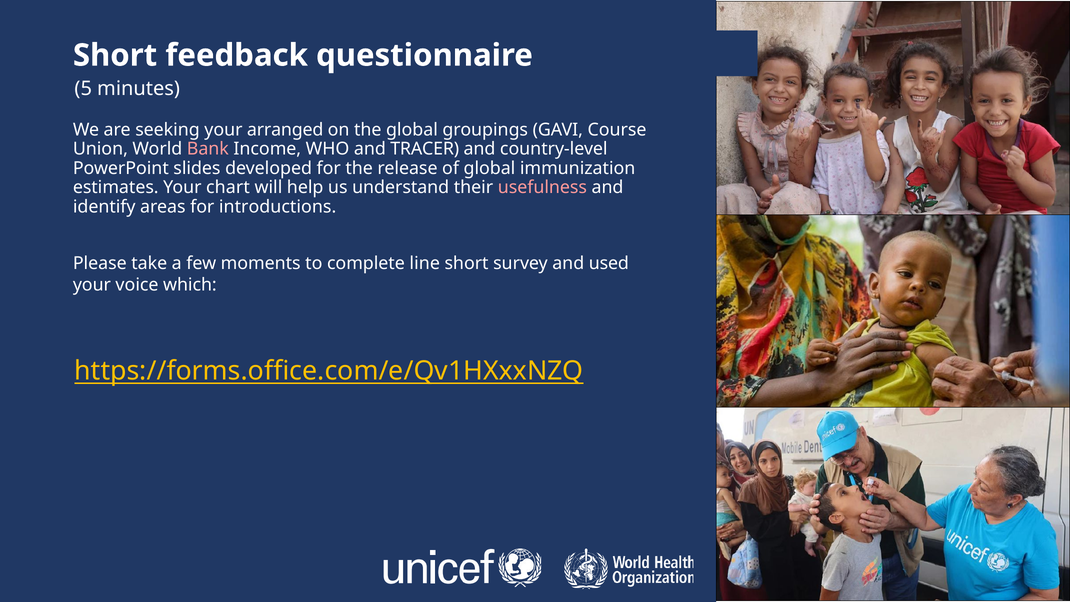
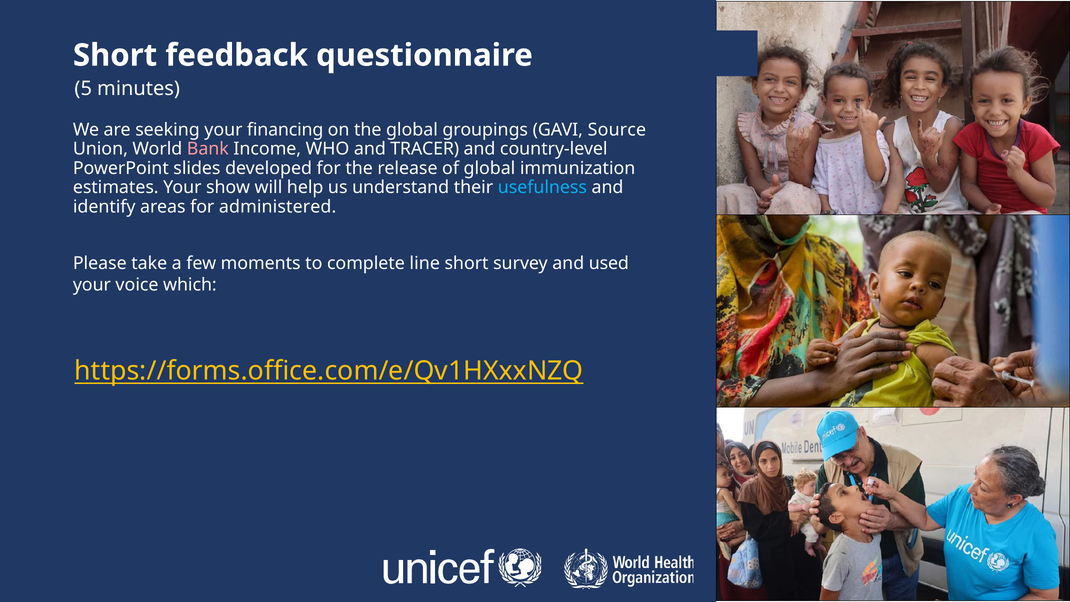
arranged: arranged -> financing
Course: Course -> Source
chart: chart -> show
usefulness colour: pink -> light blue
introductions: introductions -> administered
